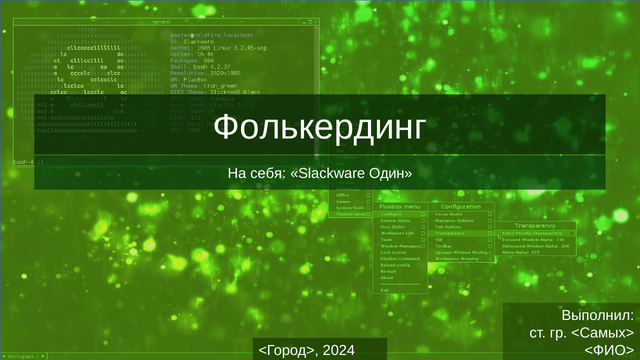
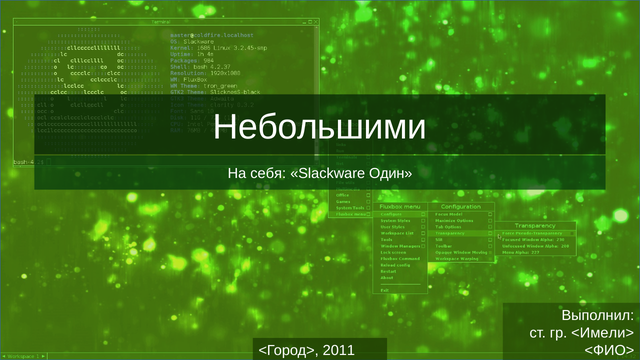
Фолькердинг: Фолькердинг -> Небольшими
<Самых>: <Самых> -> <Имели>
2024: 2024 -> 2011
